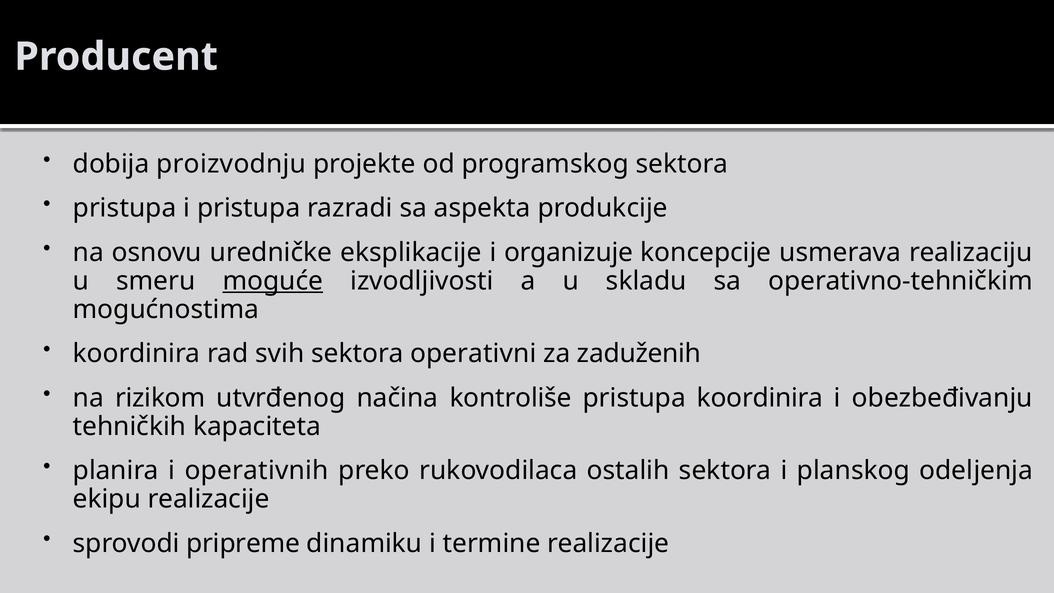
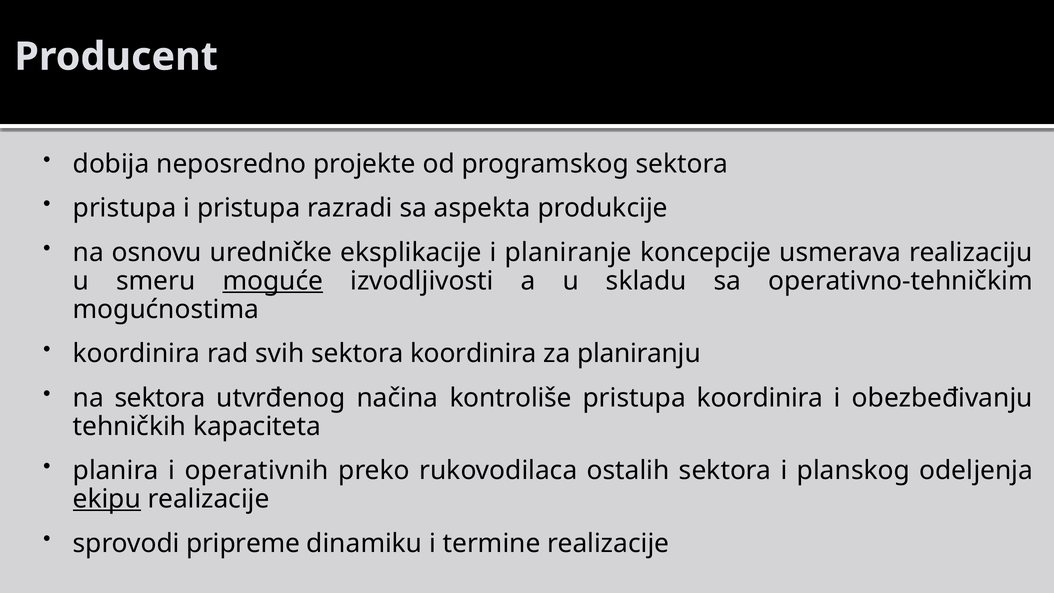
proizvodnju: proizvodnju -> neposredno
organizuje: organizuje -> planiranje
sektora operativni: operativni -> koordinira
zaduženih: zaduženih -> planiranju
na rizikom: rizikom -> sektora
ekipu underline: none -> present
